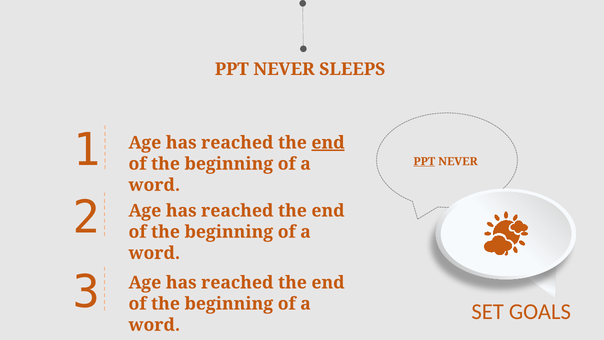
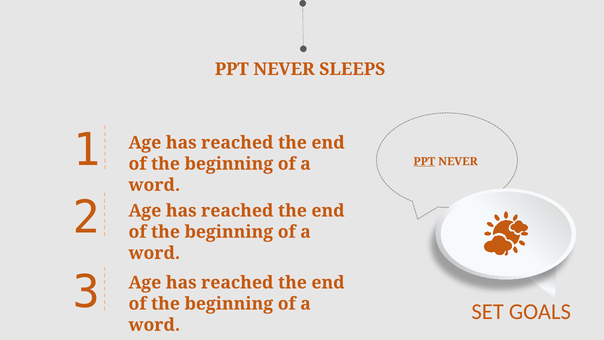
end at (328, 143) underline: present -> none
